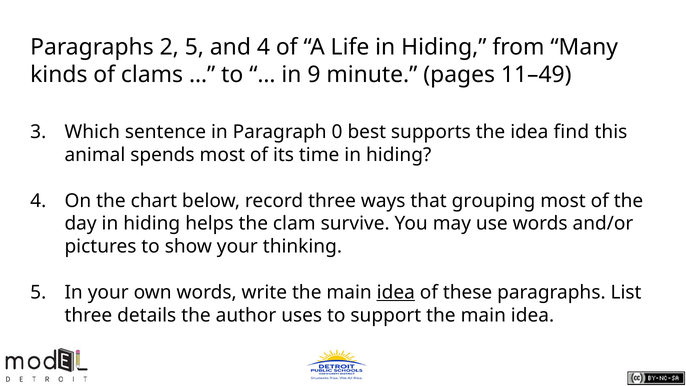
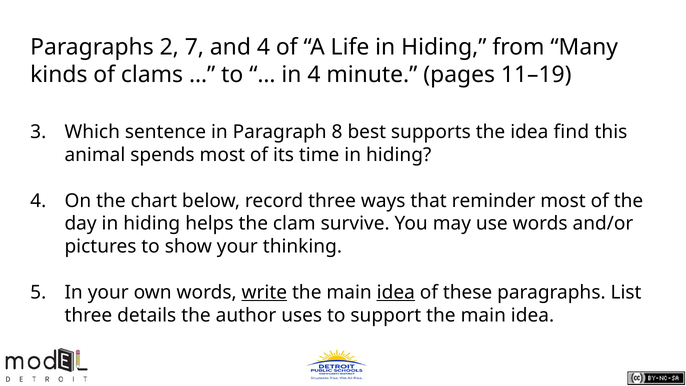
2 5: 5 -> 7
in 9: 9 -> 4
11–49: 11–49 -> 11–19
0: 0 -> 8
grouping: grouping -> reminder
write underline: none -> present
